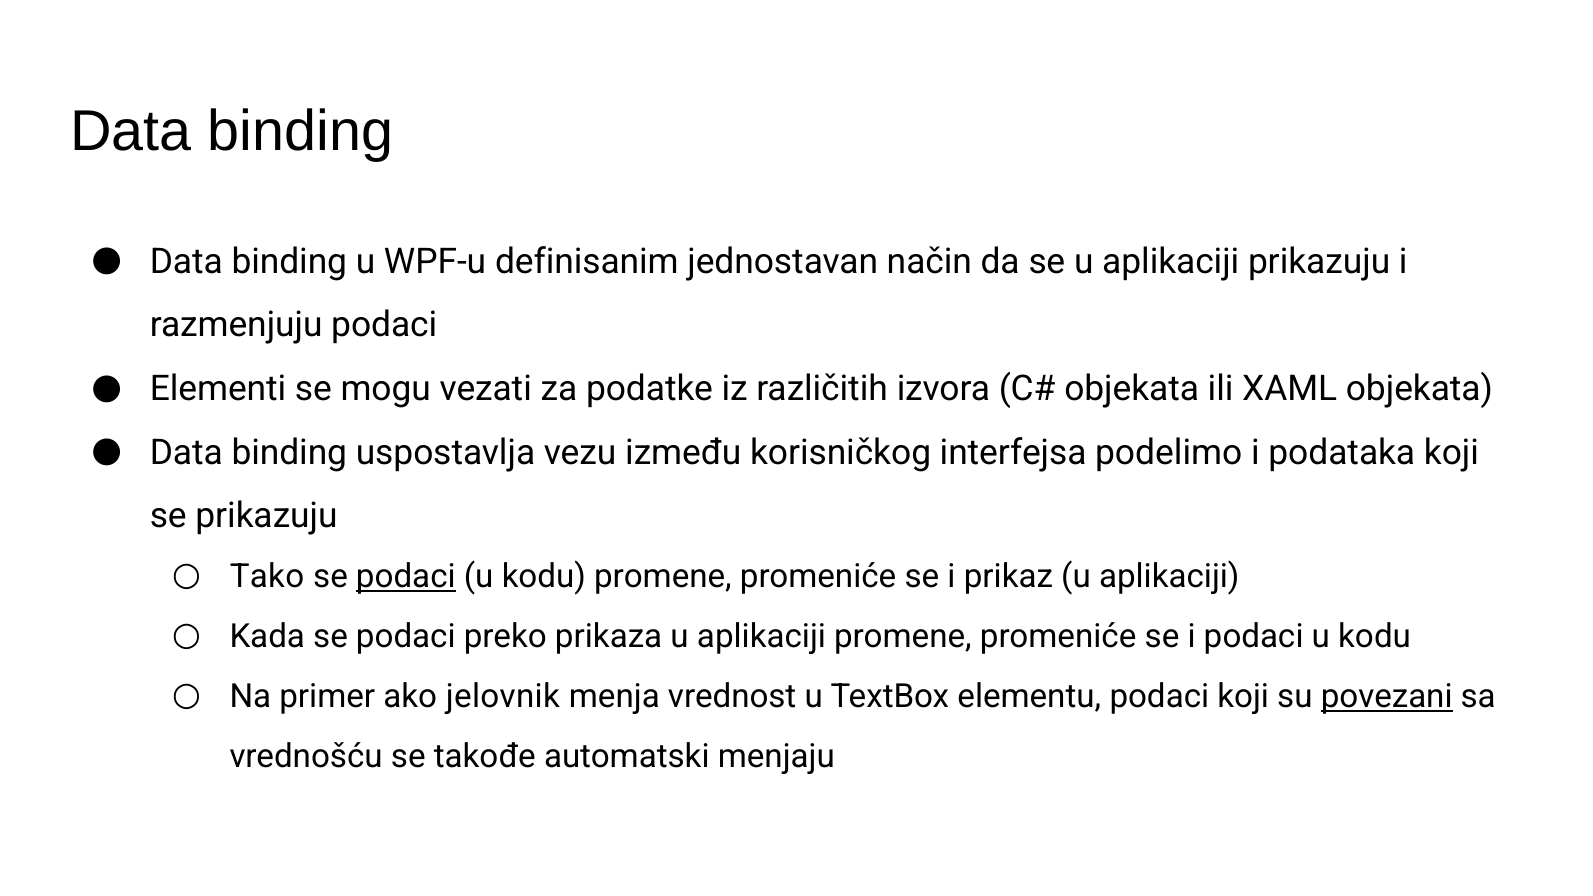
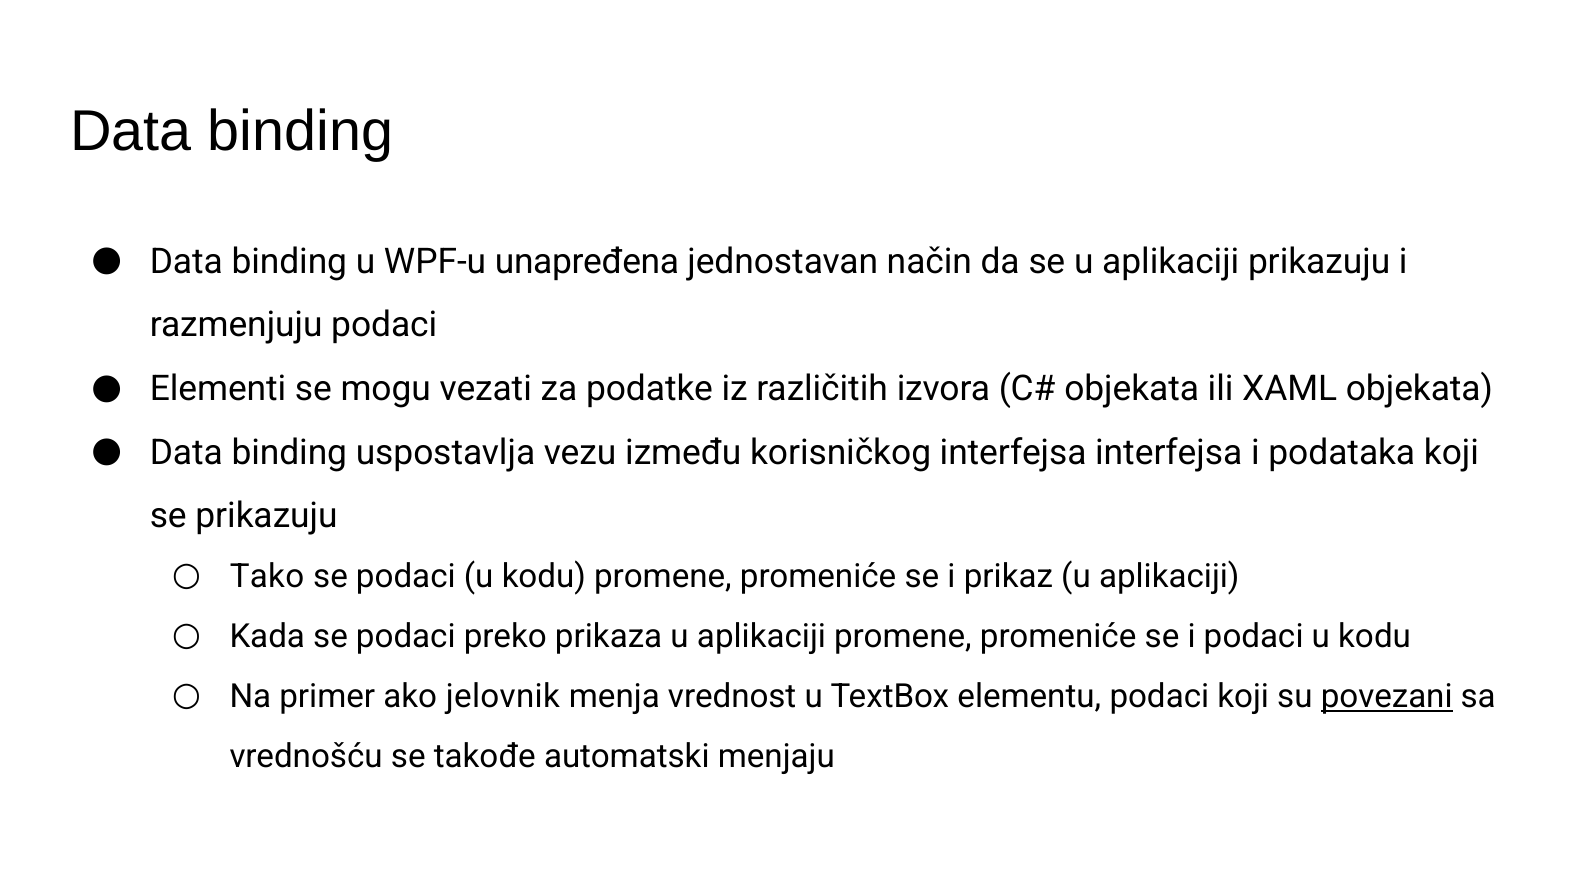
definisanim: definisanim -> unapređena
interfejsa podelimo: podelimo -> interfejsa
podaci at (406, 577) underline: present -> none
